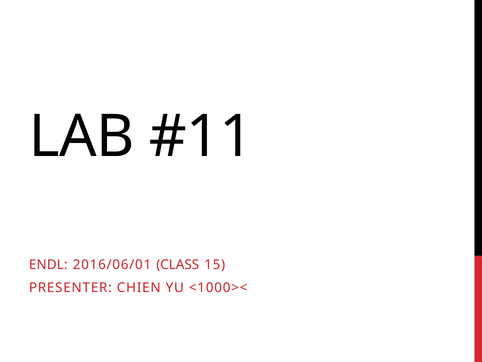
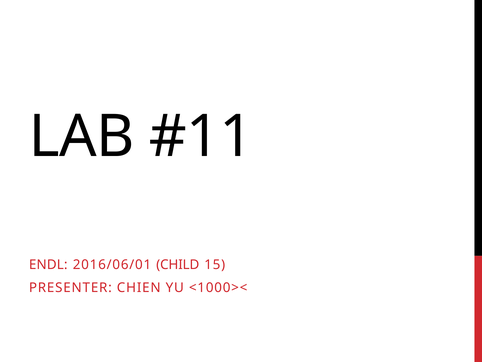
CLASS: CLASS -> CHILD
